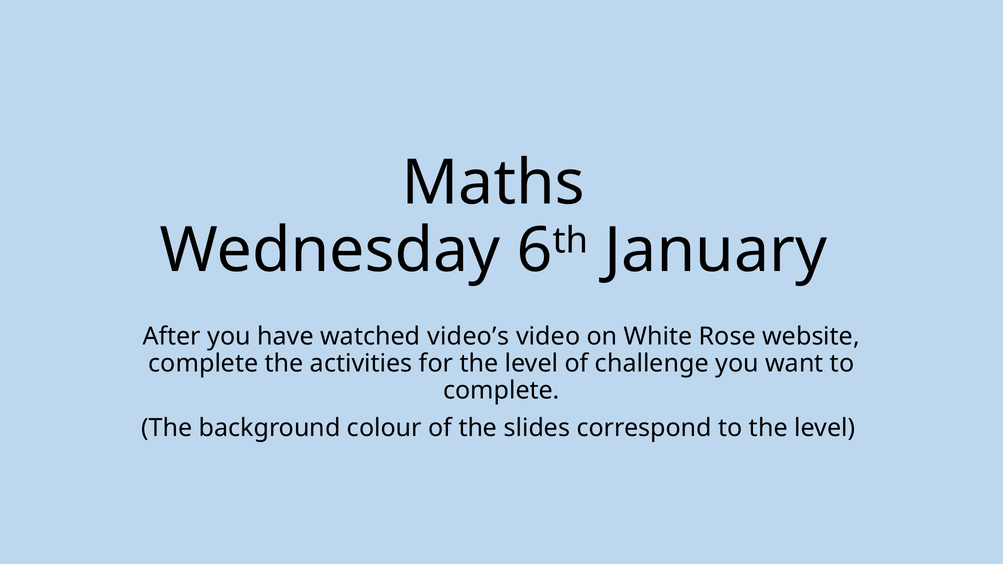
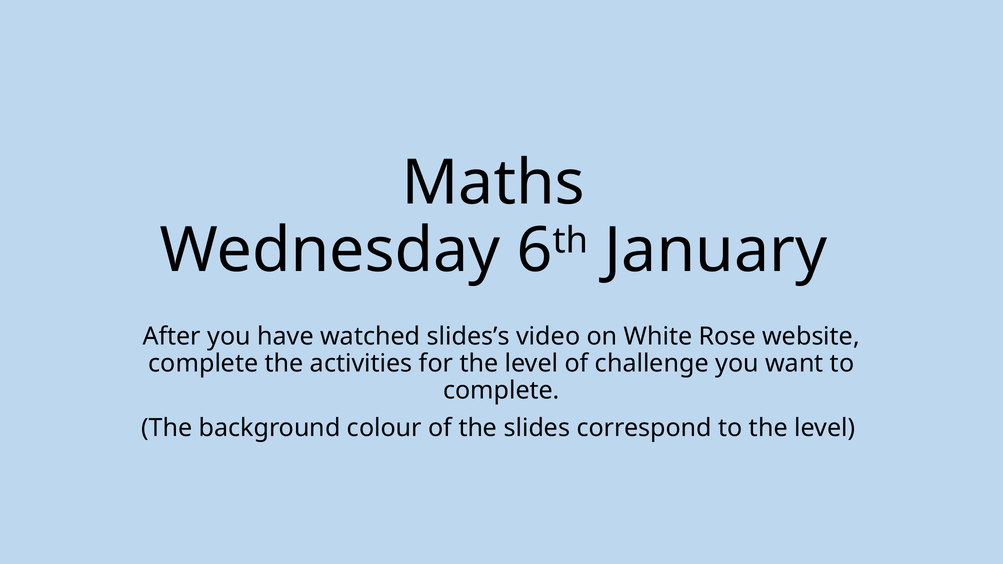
video’s: video’s -> slides’s
